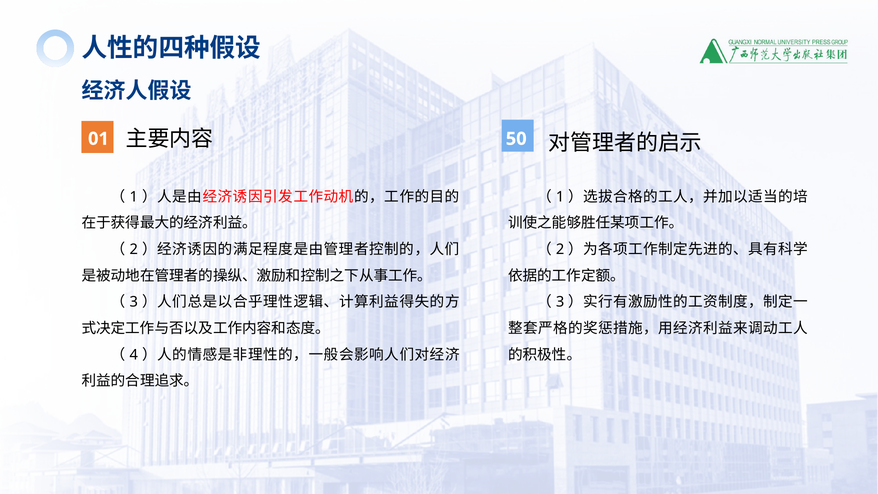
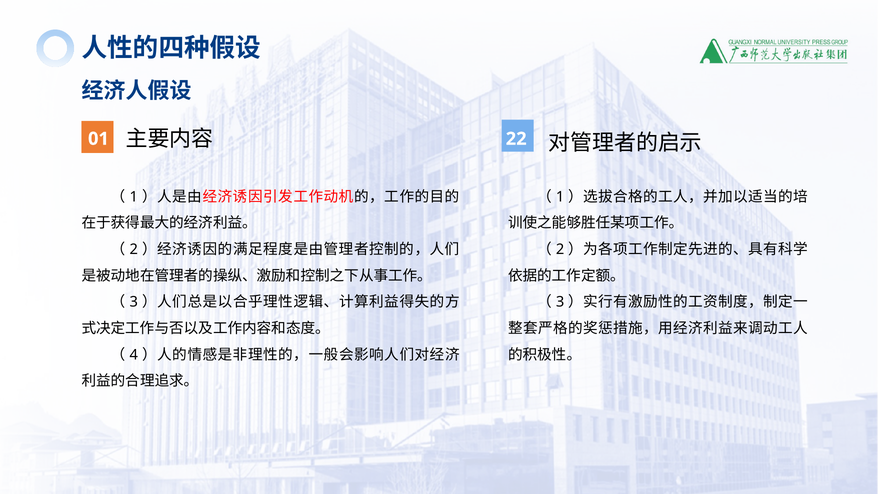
50: 50 -> 22
